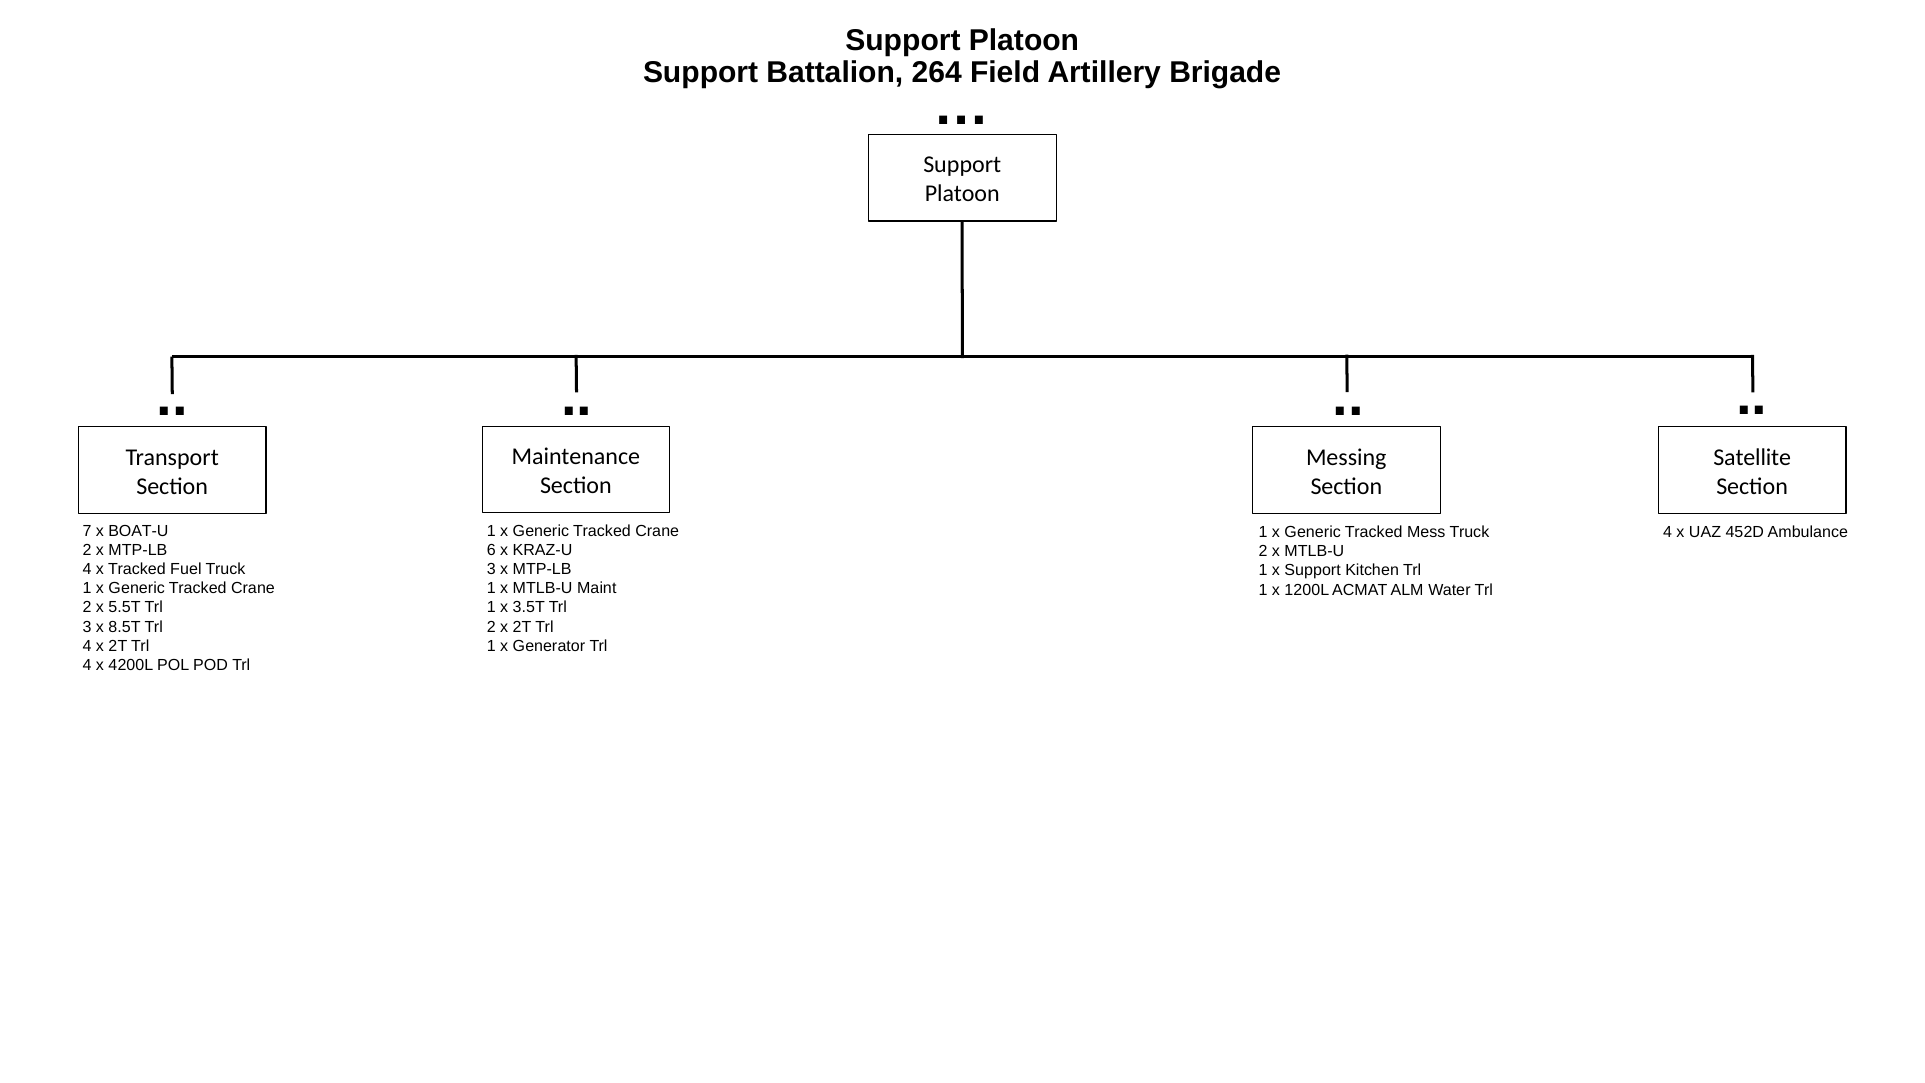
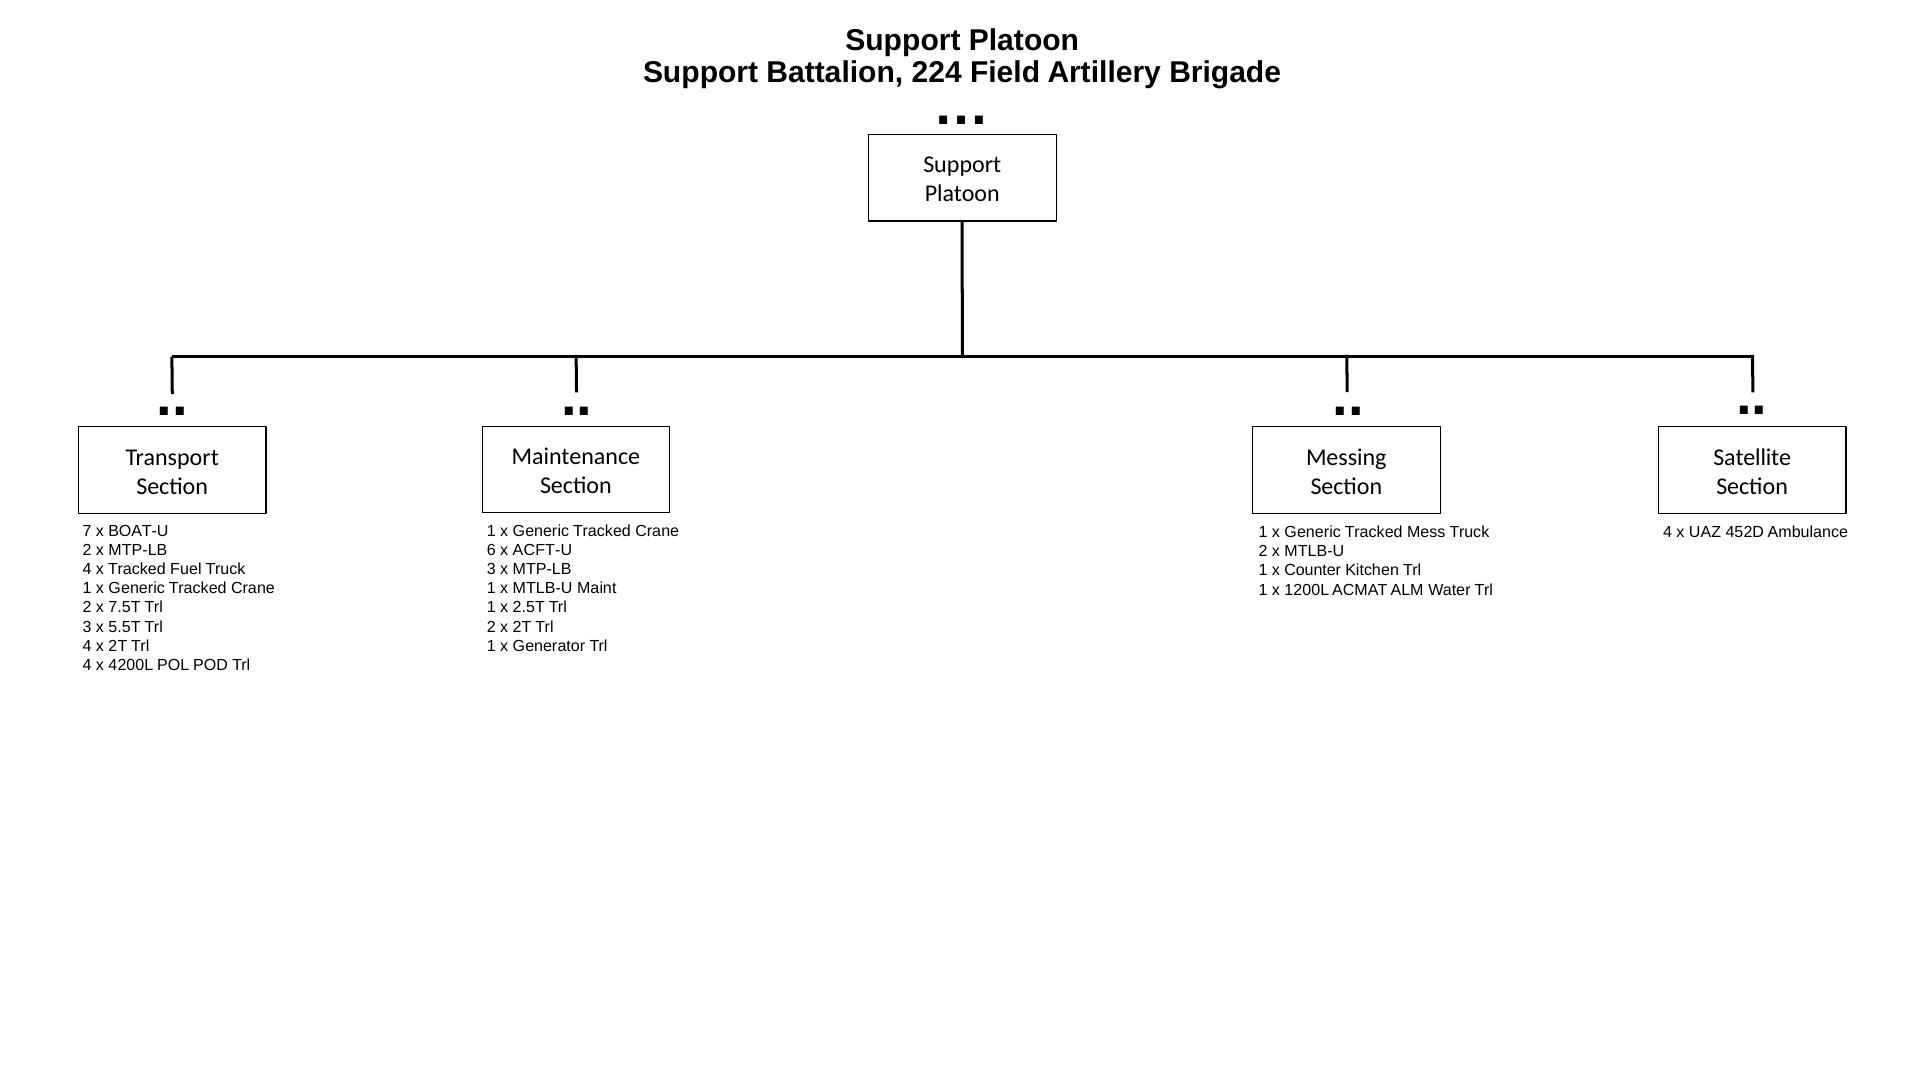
264: 264 -> 224
KRAZ-U: KRAZ-U -> ACFT-U
x Support: Support -> Counter
5.5T: 5.5T -> 7.5T
3.5T: 3.5T -> 2.5T
8.5T: 8.5T -> 5.5T
